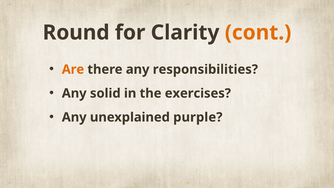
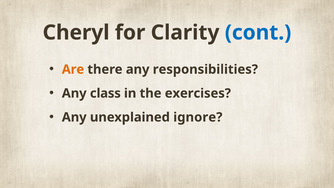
Round: Round -> Cheryl
cont colour: orange -> blue
solid: solid -> class
purple: purple -> ignore
